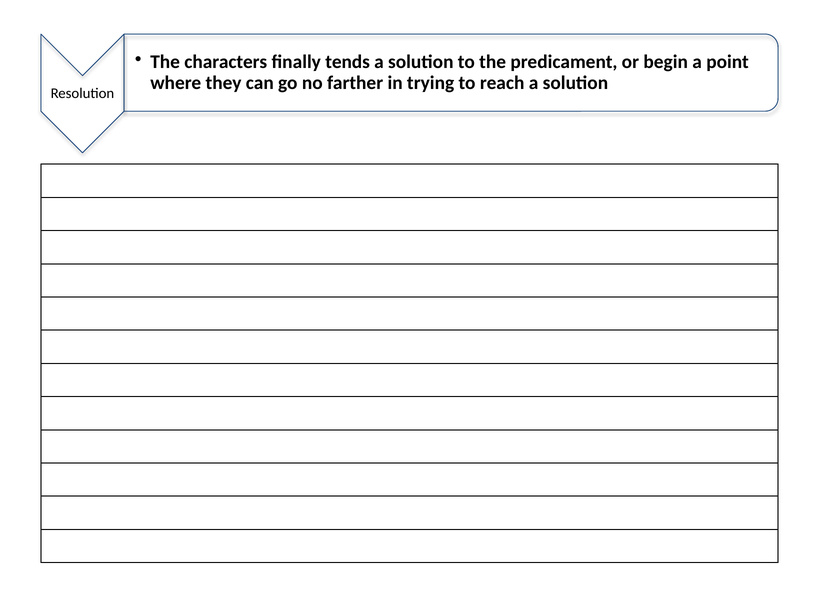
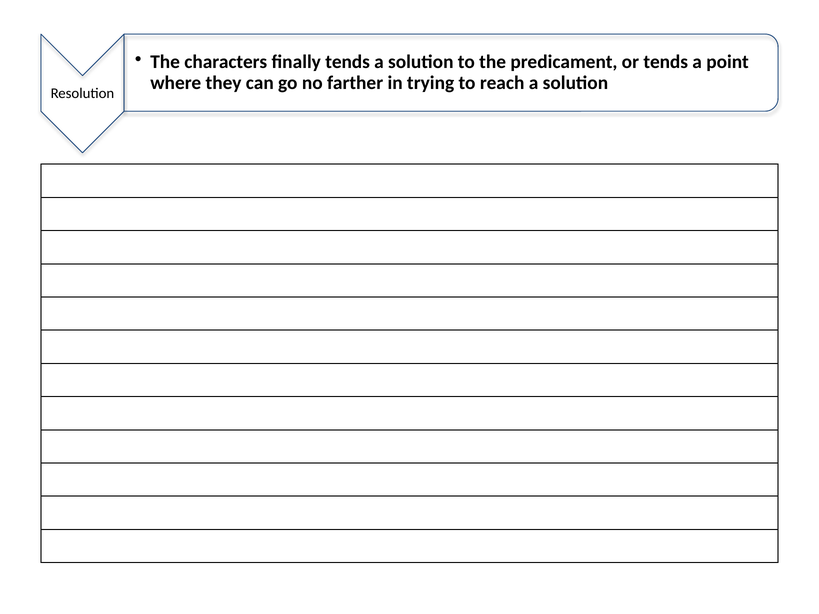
or begin: begin -> tends
